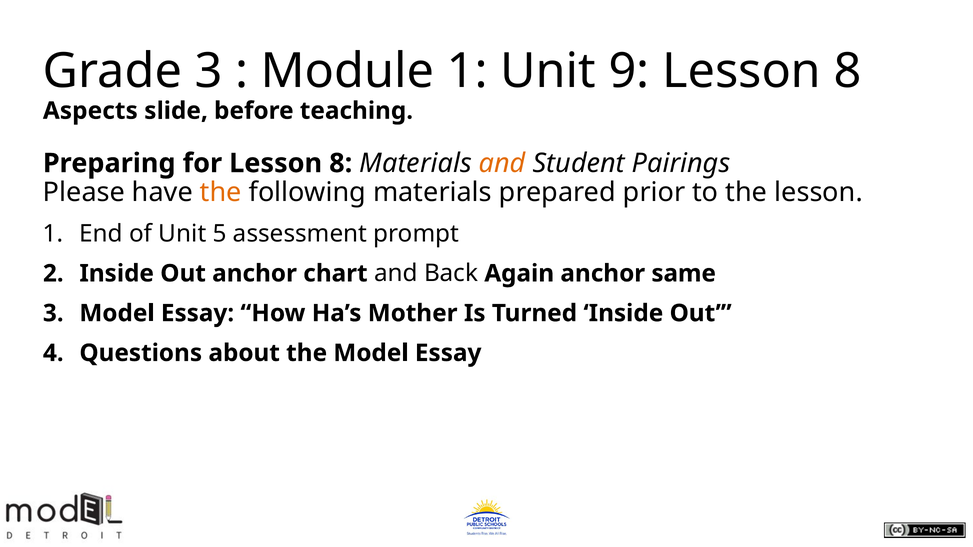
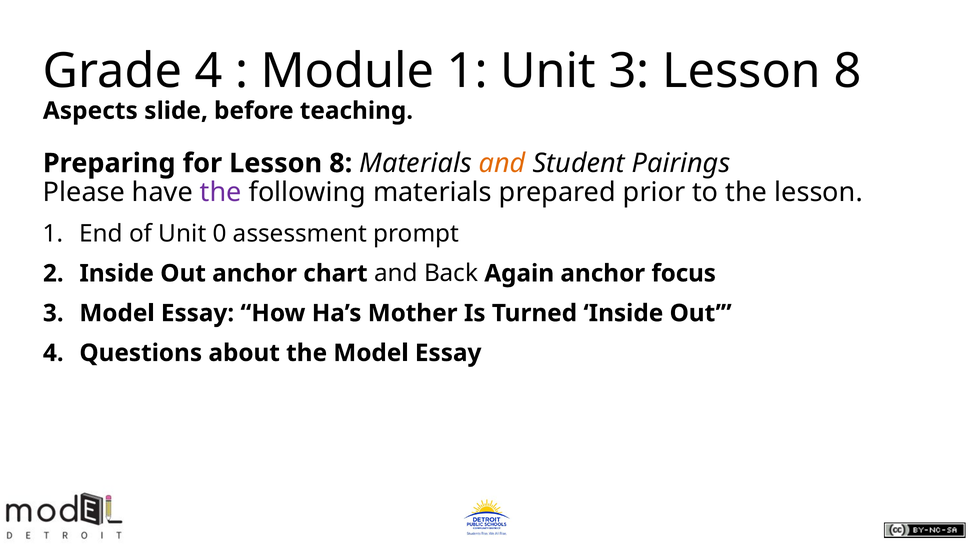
Grade 3: 3 -> 4
Unit 9: 9 -> 3
the at (221, 193) colour: orange -> purple
5: 5 -> 0
same: same -> focus
